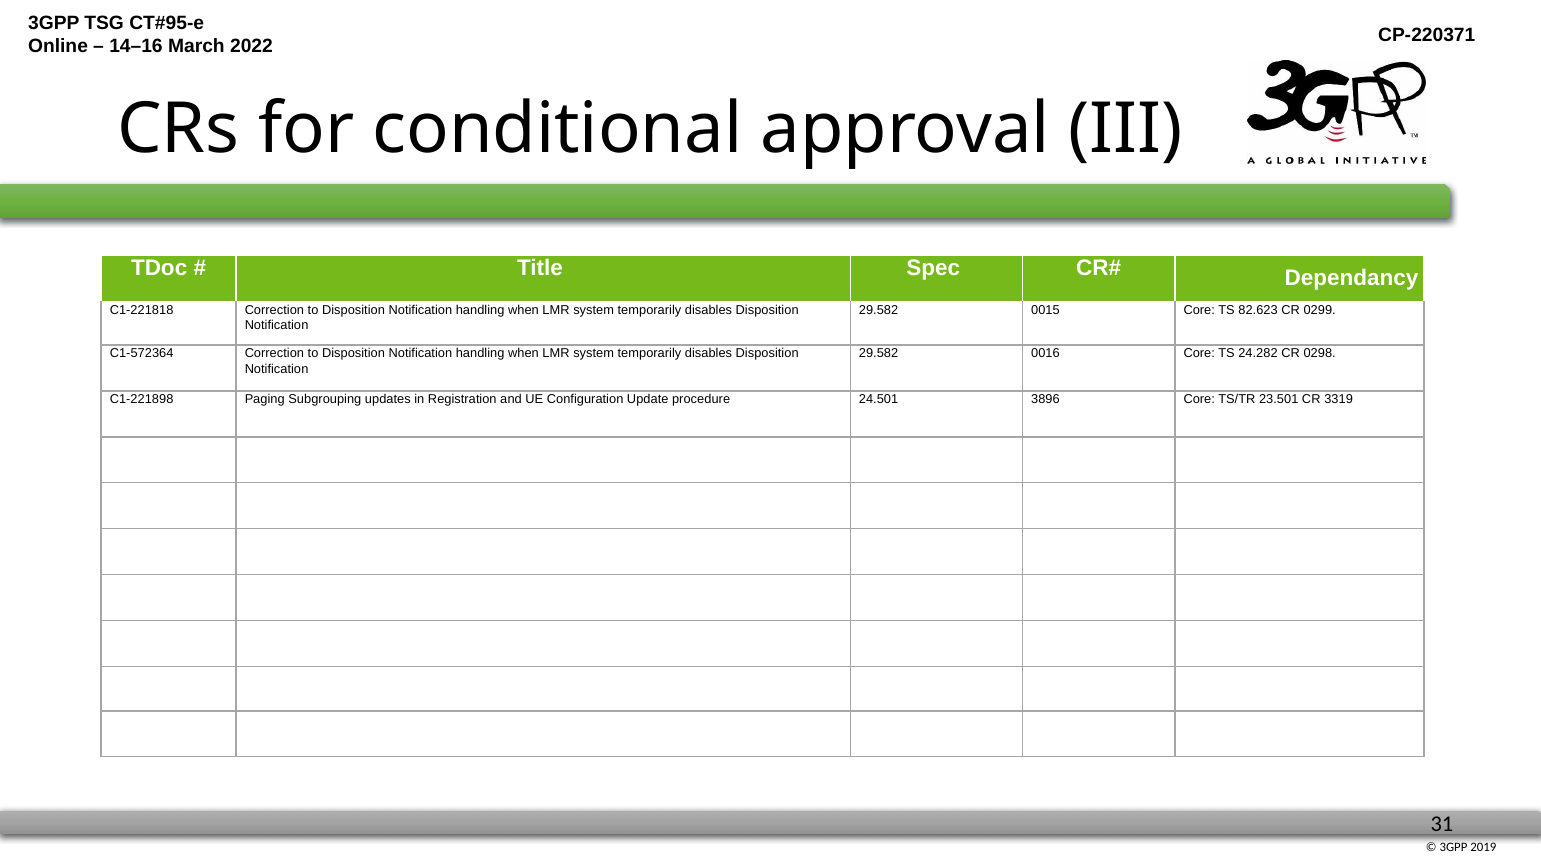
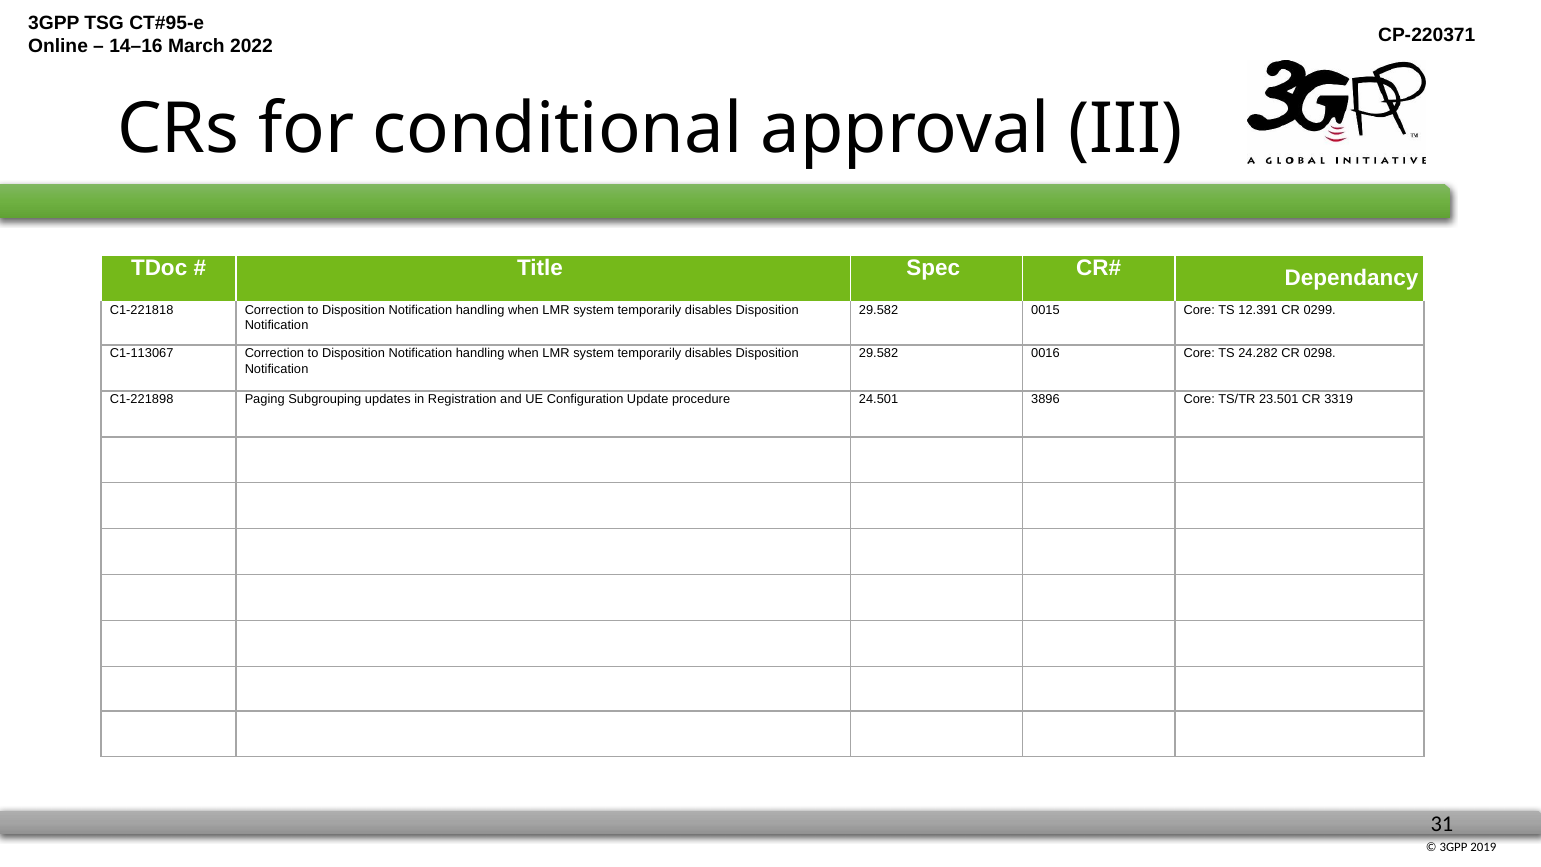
82.623: 82.623 -> 12.391
C1-572364: C1-572364 -> C1-113067
